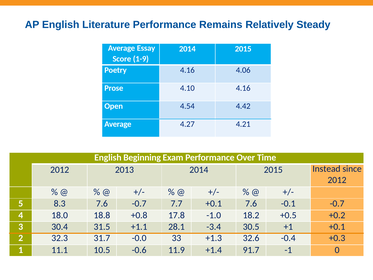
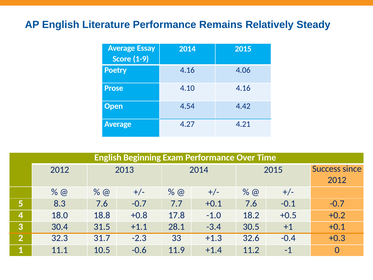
Instead: Instead -> Success
-0.0: -0.0 -> -2.3
91.7: 91.7 -> 11.2
